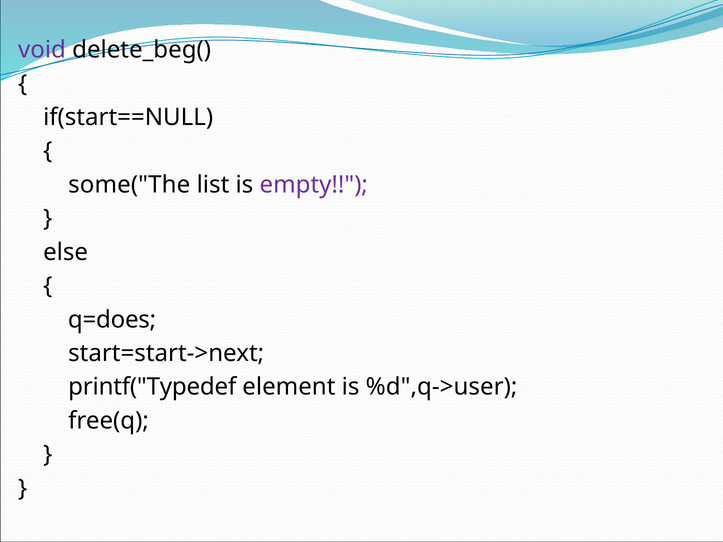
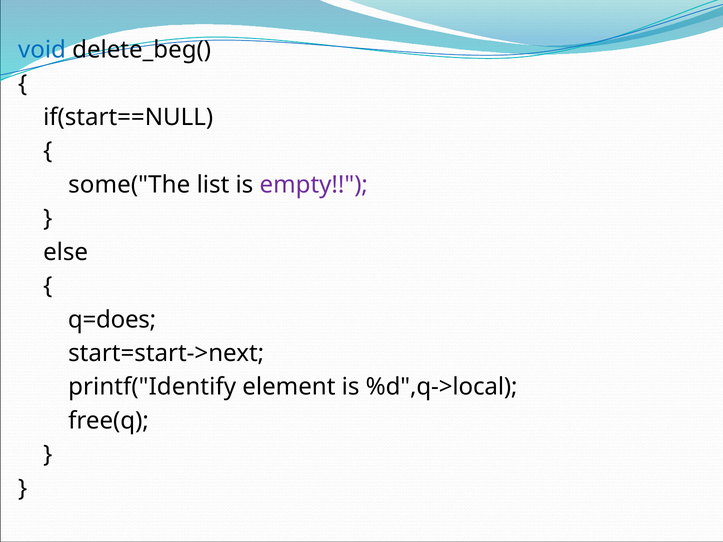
void colour: purple -> blue
printf("Typedef: printf("Typedef -> printf("Identify
%d",q->user: %d",q->user -> %d",q->local
